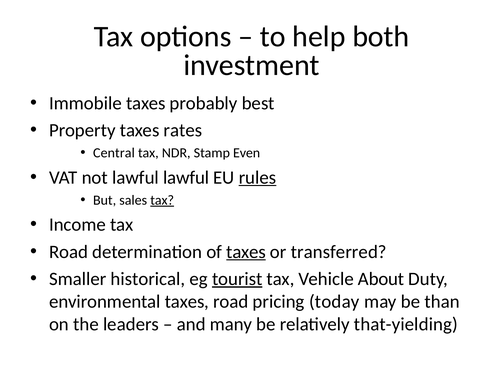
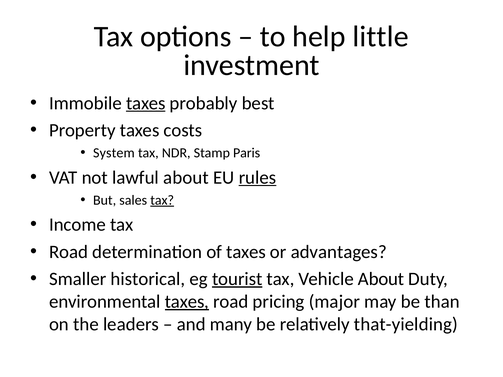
both: both -> little
taxes at (146, 103) underline: none -> present
rates: rates -> costs
Central: Central -> System
Even: Even -> Paris
lawful lawful: lawful -> about
taxes at (246, 252) underline: present -> none
transferred: transferred -> advantages
taxes at (187, 302) underline: none -> present
today: today -> major
